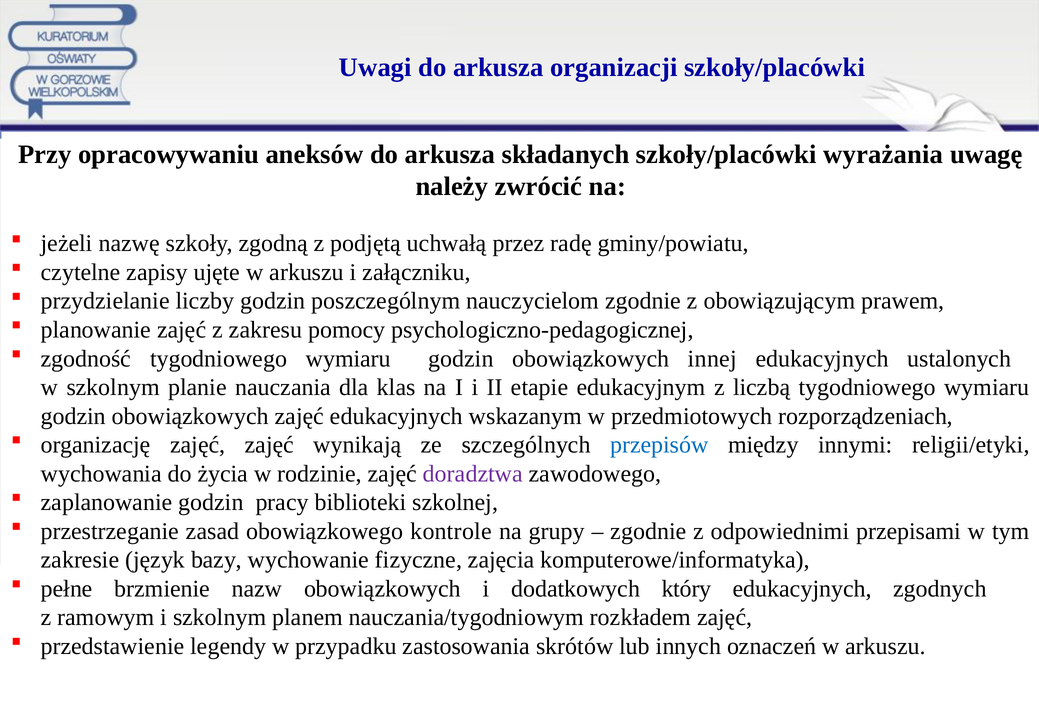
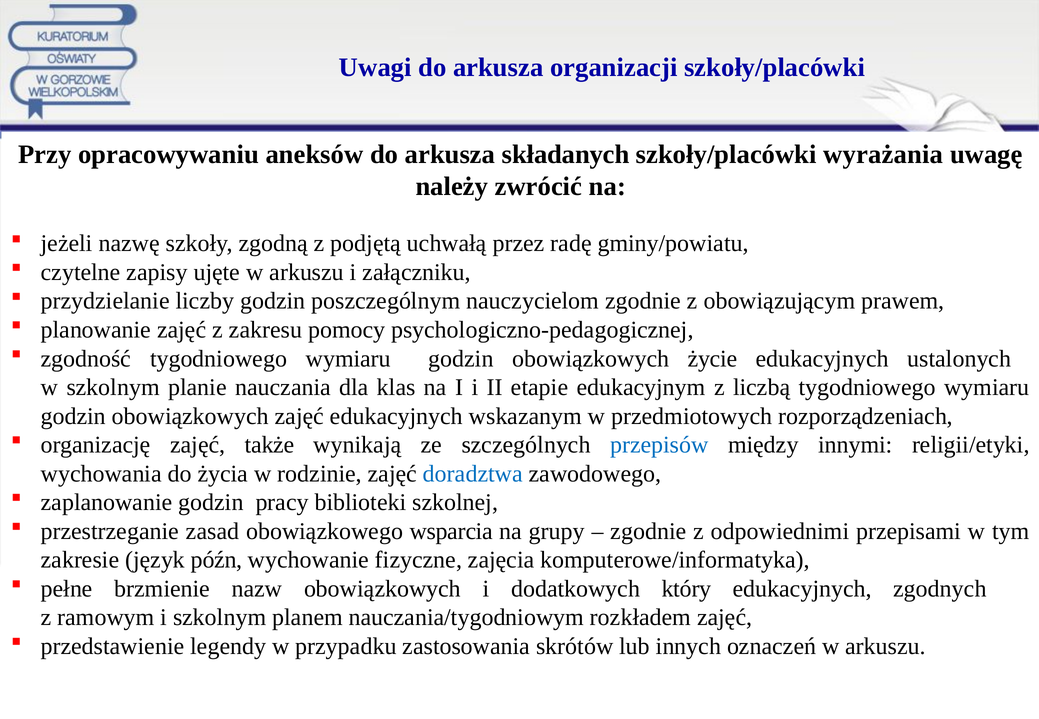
innej: innej -> życie
zajęć zajęć: zajęć -> także
doradztwa colour: purple -> blue
kontrole: kontrole -> wsparcia
bazy: bazy -> późn
